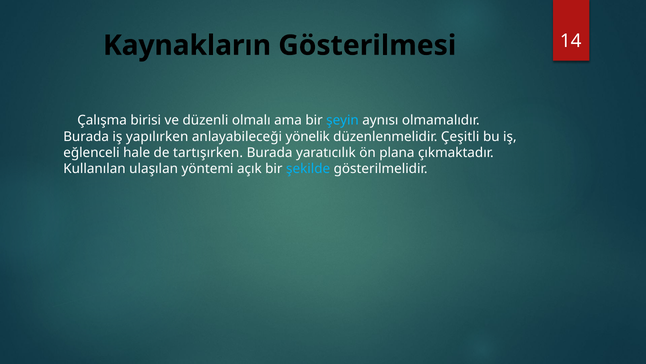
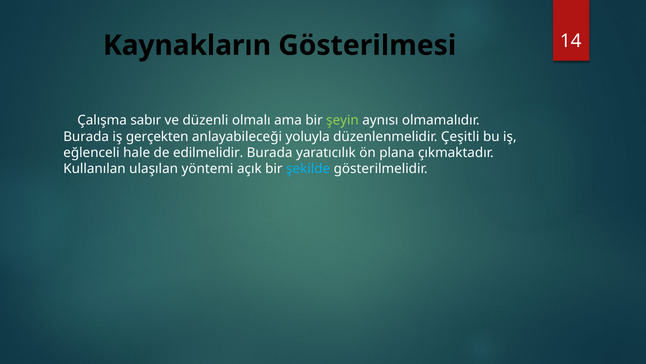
birisi: birisi -> sabır
şeyin colour: light blue -> light green
yapılırken: yapılırken -> gerçekten
yönelik: yönelik -> yoluyla
tartışırken: tartışırken -> edilmelidir
